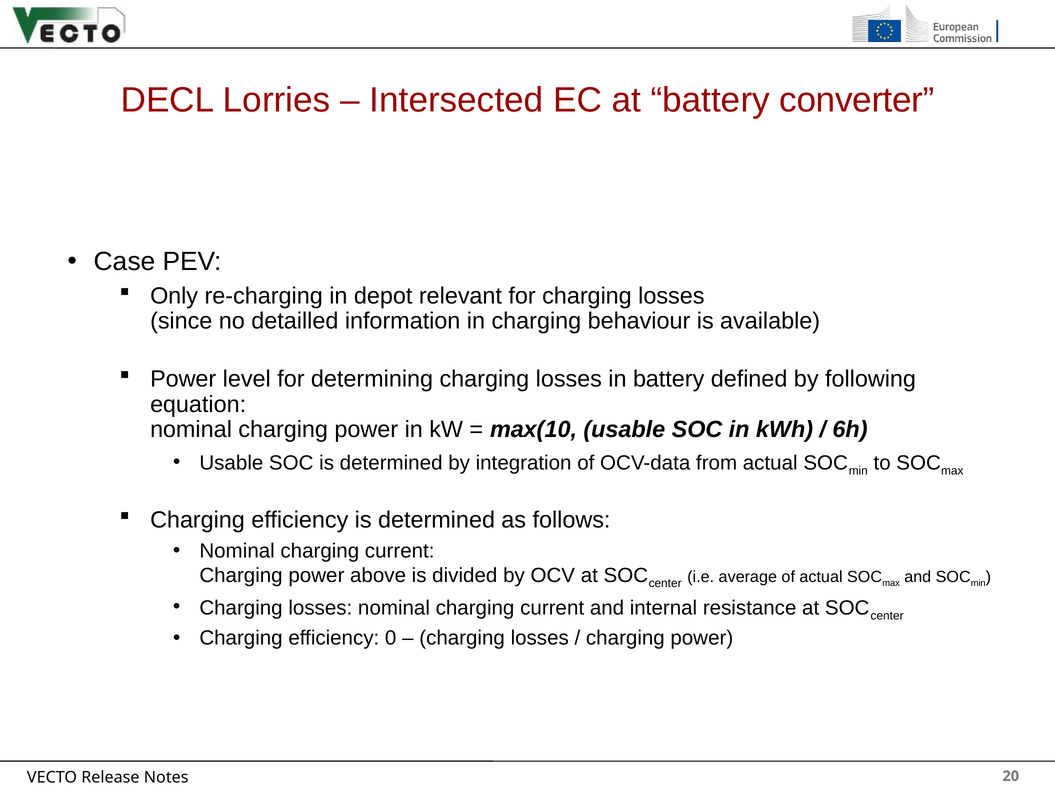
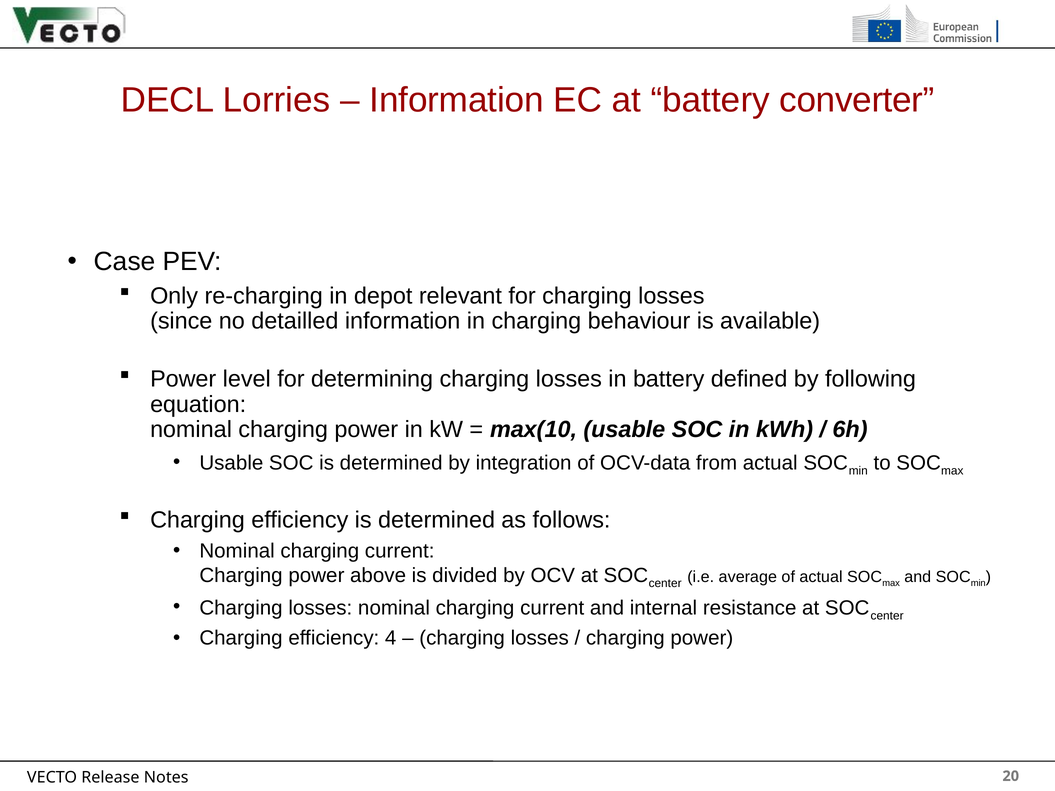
Intersected at (456, 100): Intersected -> Information
0: 0 -> 4
